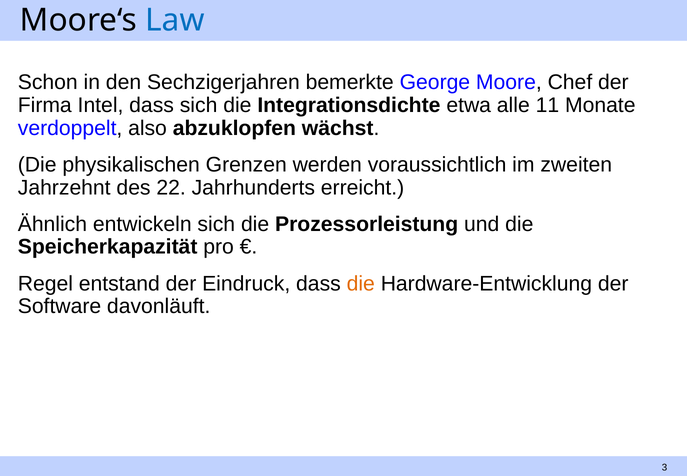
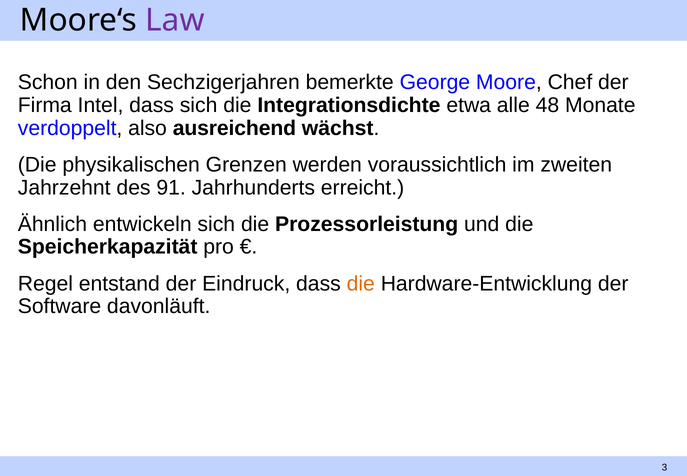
Law colour: blue -> purple
11: 11 -> 48
abzuklopfen: abzuklopfen -> ausreichend
22: 22 -> 91
